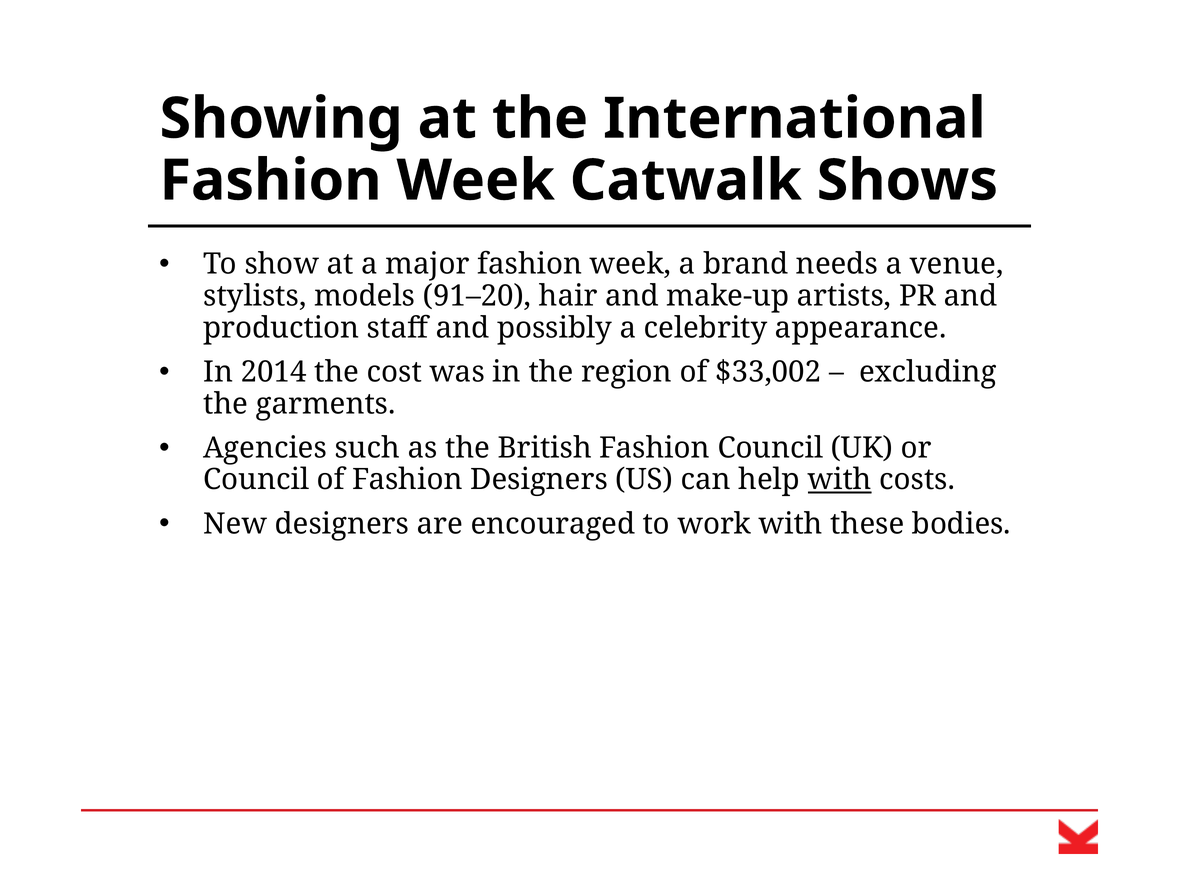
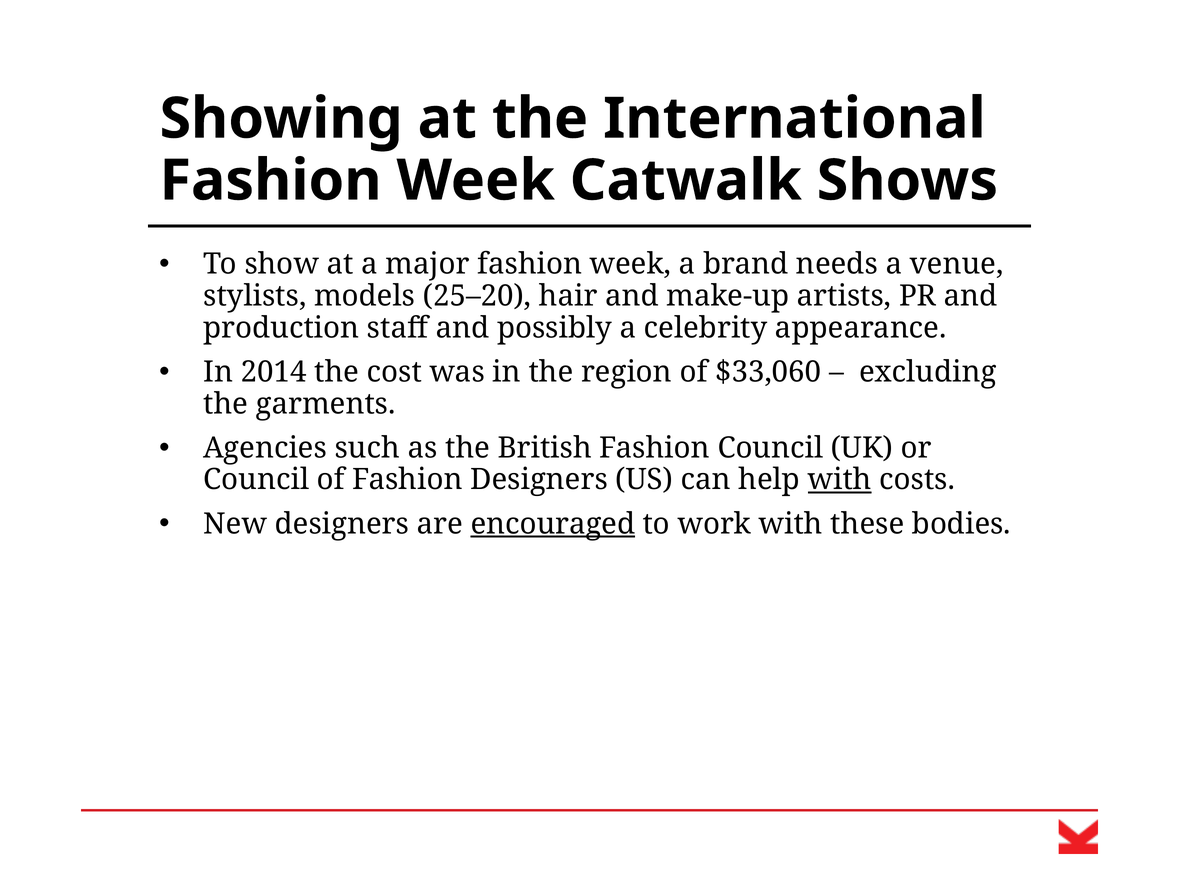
91–20: 91–20 -> 25–20
$33,002: $33,002 -> $33,060
encouraged underline: none -> present
